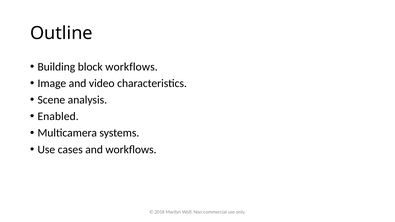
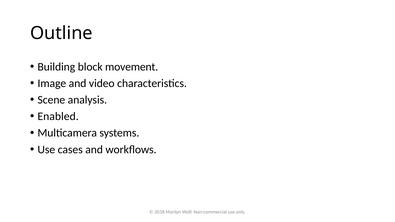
block workflows: workflows -> movement
